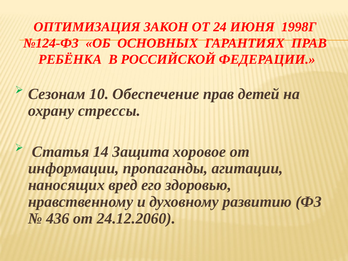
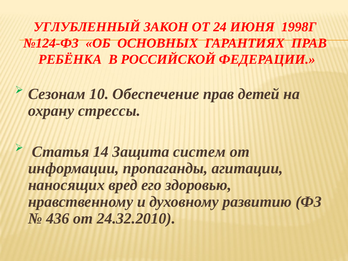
ОПТИМИЗАЦИЯ: ОПТИМИЗАЦИЯ -> УГЛУБЛЕННЫЙ
хоровое: хоровое -> систем
24.12.2060: 24.12.2060 -> 24.32.2010
